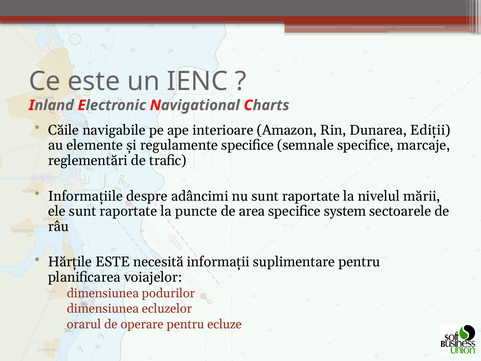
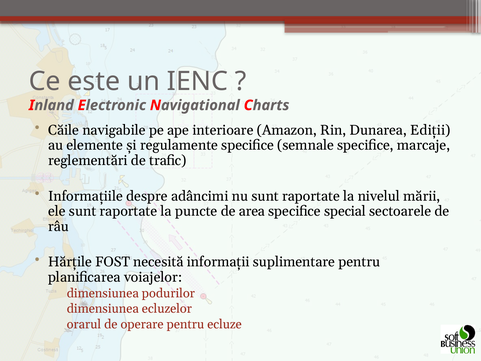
system: system -> special
Hărțile ESTE: ESTE -> FOST
